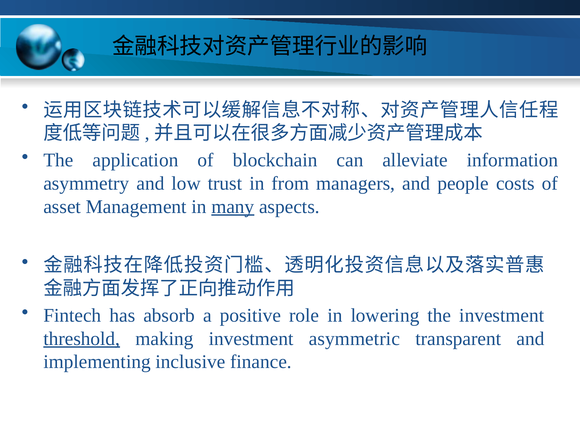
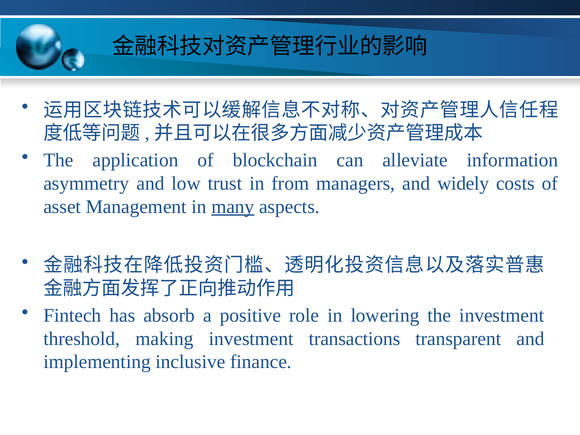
people: people -> widely
threshold underline: present -> none
asymmetric: asymmetric -> transactions
